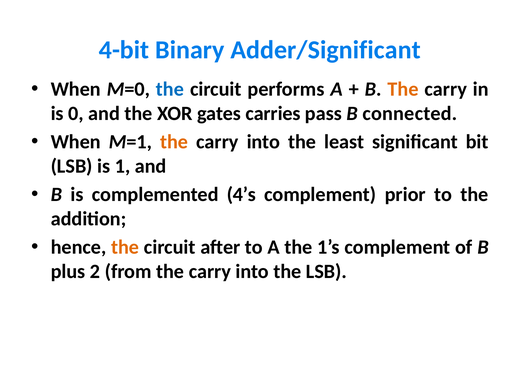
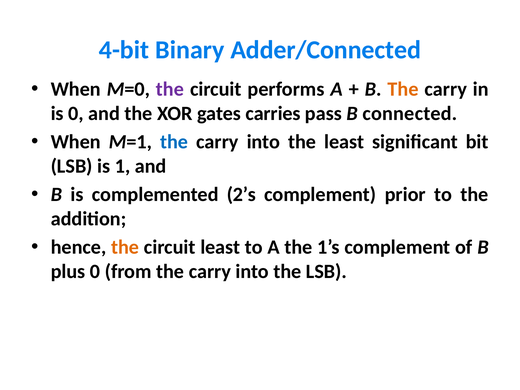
Adder/Significant: Adder/Significant -> Adder/Connected
the at (170, 89) colour: blue -> purple
the at (174, 142) colour: orange -> blue
4’s: 4’s -> 2’s
circuit after: after -> least
plus 2: 2 -> 0
